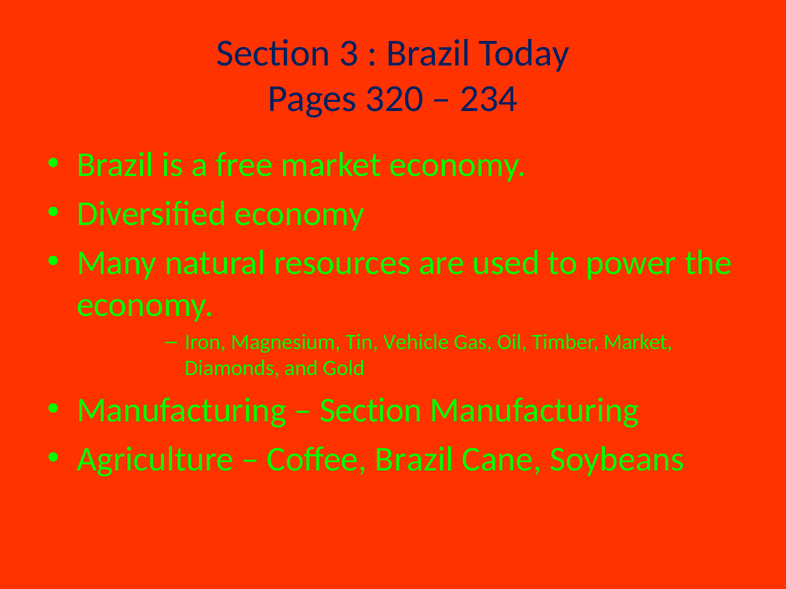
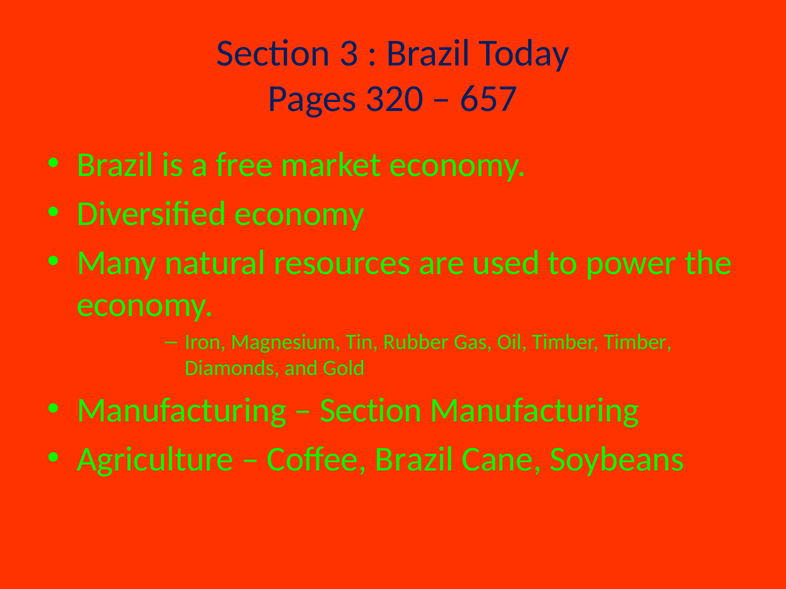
234: 234 -> 657
Vehicle: Vehicle -> Rubber
Timber Market: Market -> Timber
